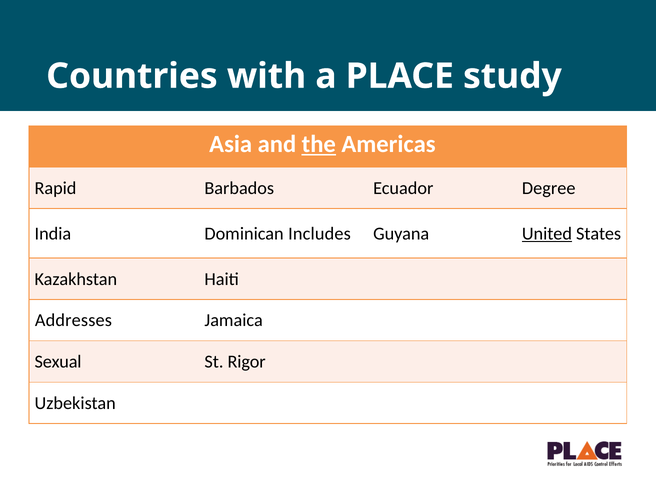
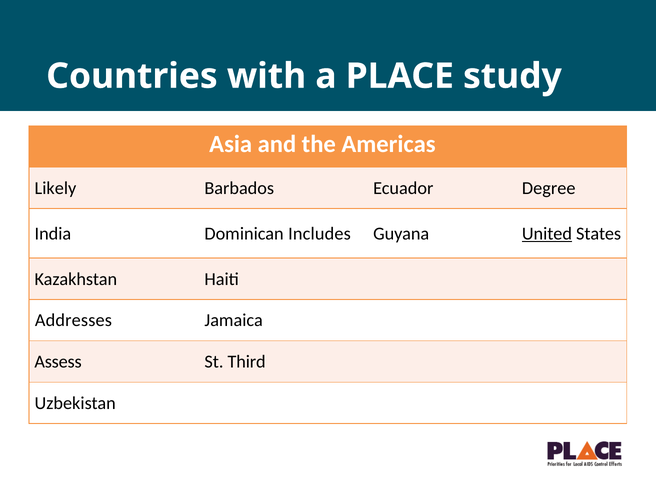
the underline: present -> none
Rapid: Rapid -> Likely
Sexual: Sexual -> Assess
Rigor: Rigor -> Third
